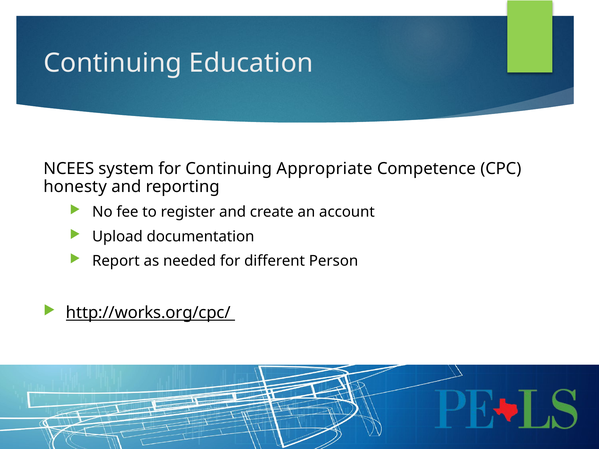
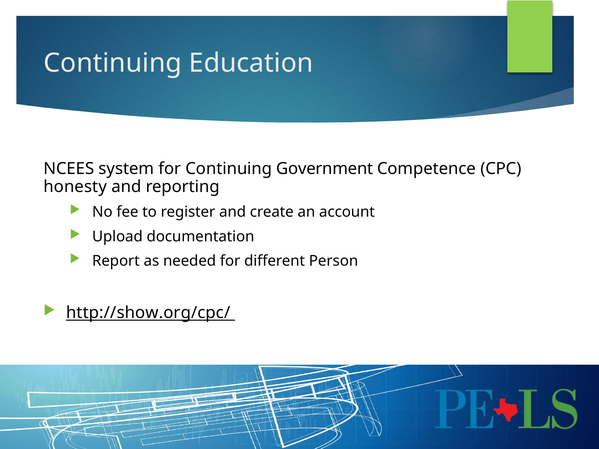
Appropriate: Appropriate -> Government
http://works.org/cpc/: http://works.org/cpc/ -> http://show.org/cpc/
